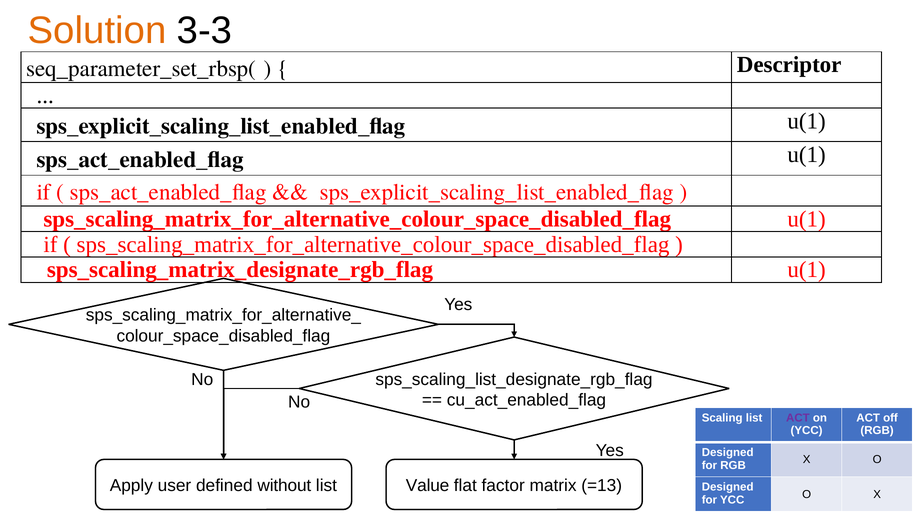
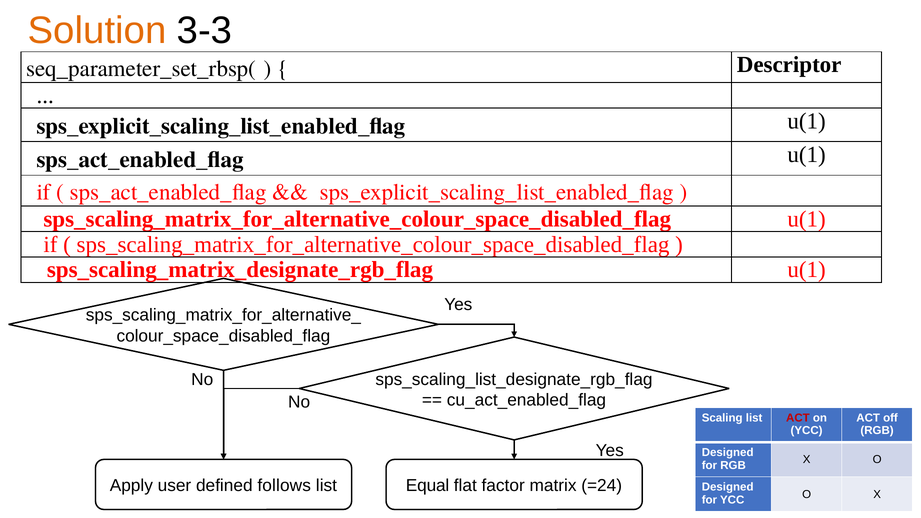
ACT at (798, 418) colour: purple -> red
without: without -> follows
Value: Value -> Equal
=13: =13 -> =24
